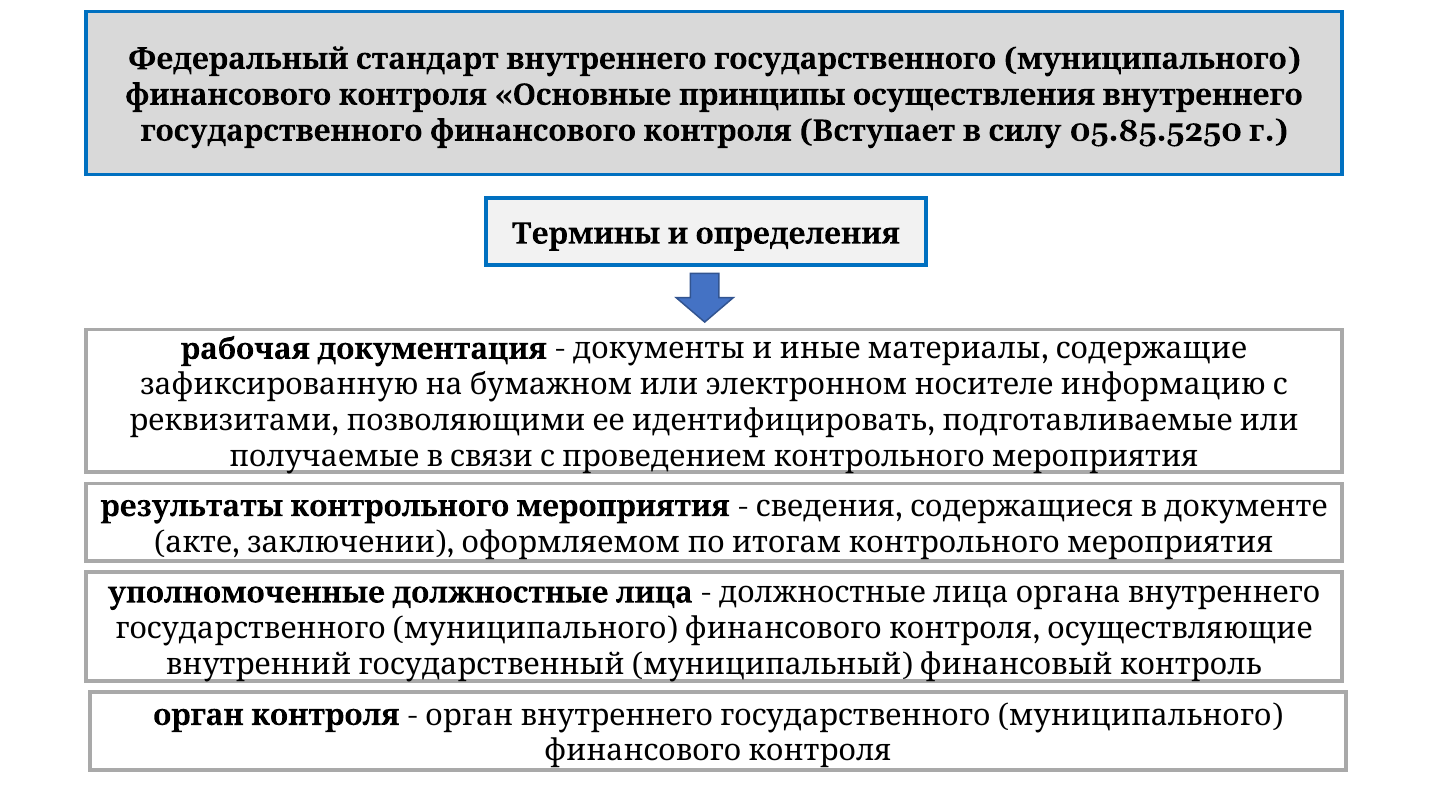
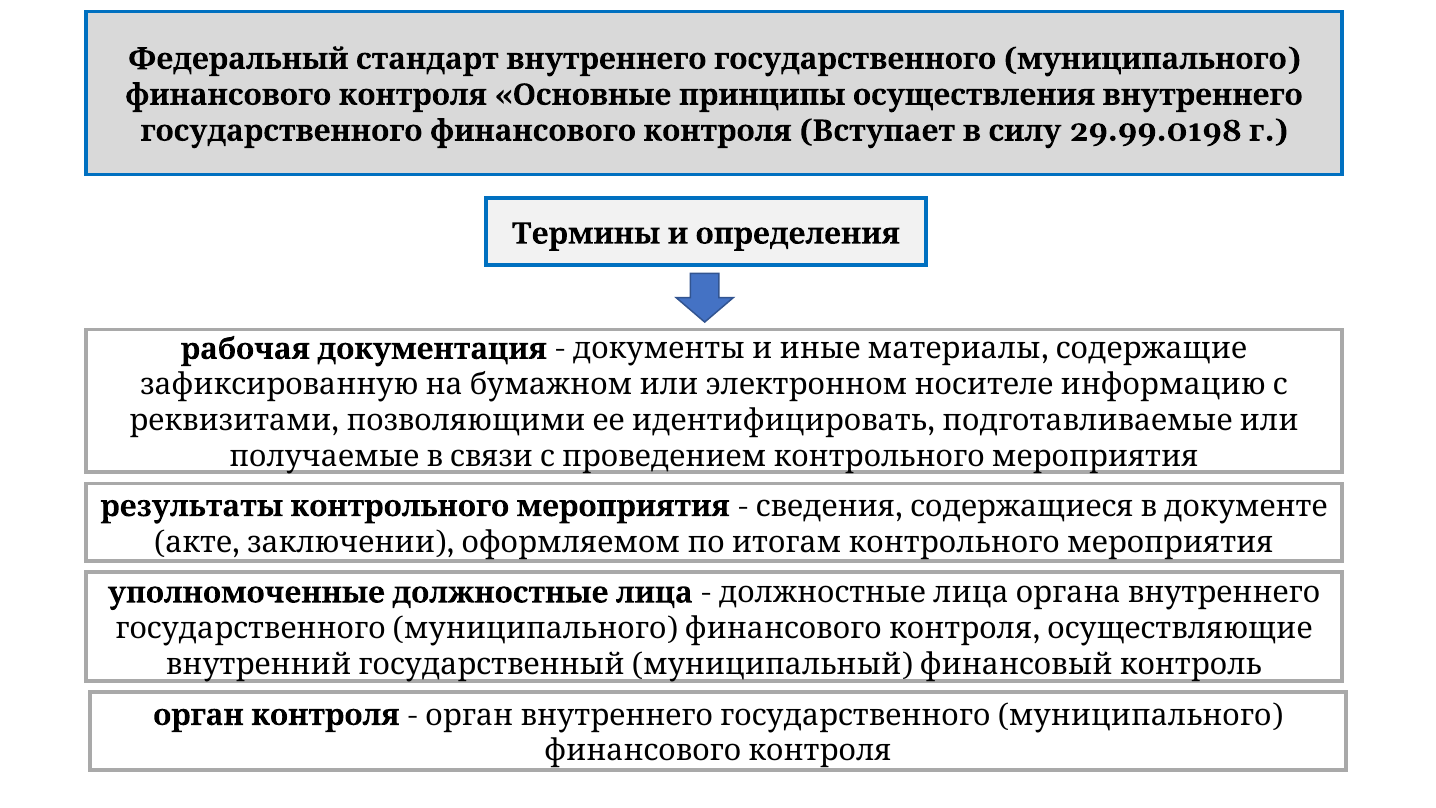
05.85.5250: 05.85.5250 -> 29.99.0198
